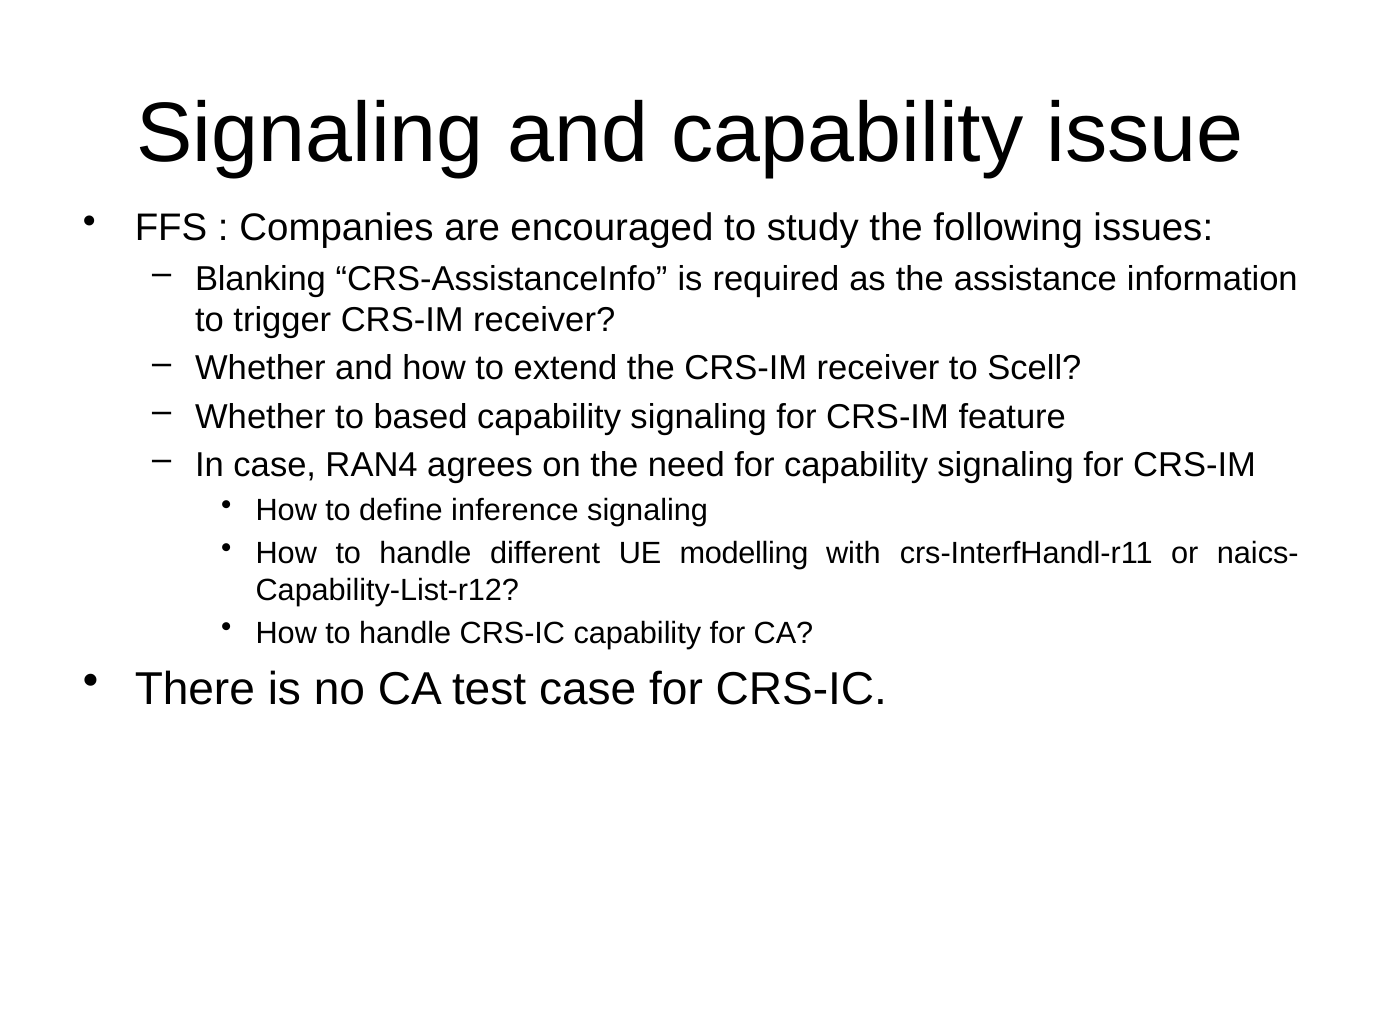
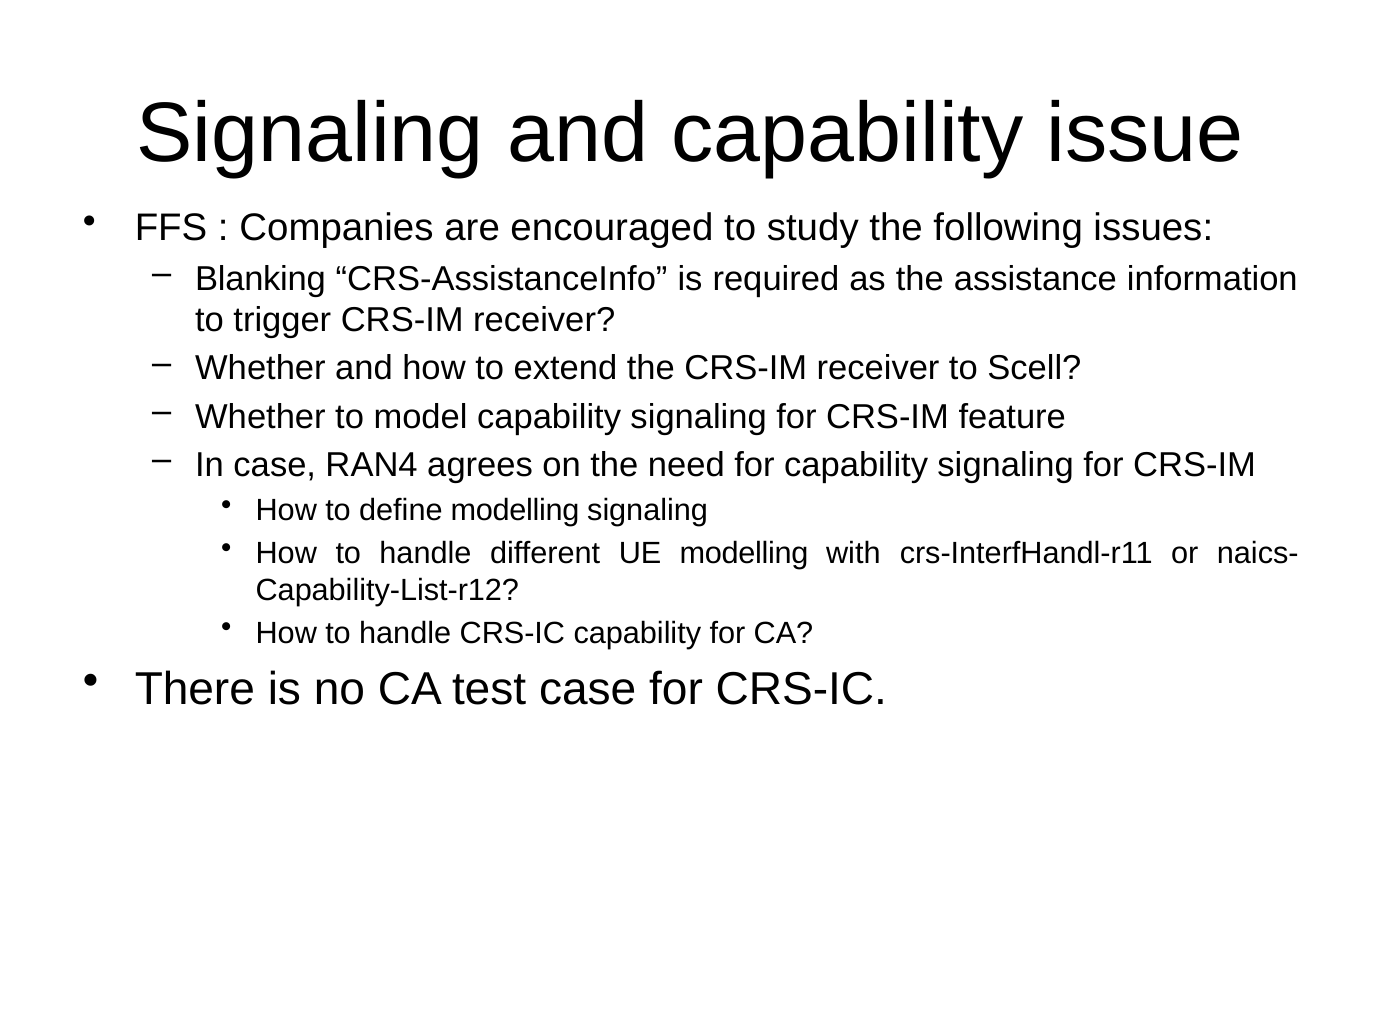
based: based -> model
define inference: inference -> modelling
